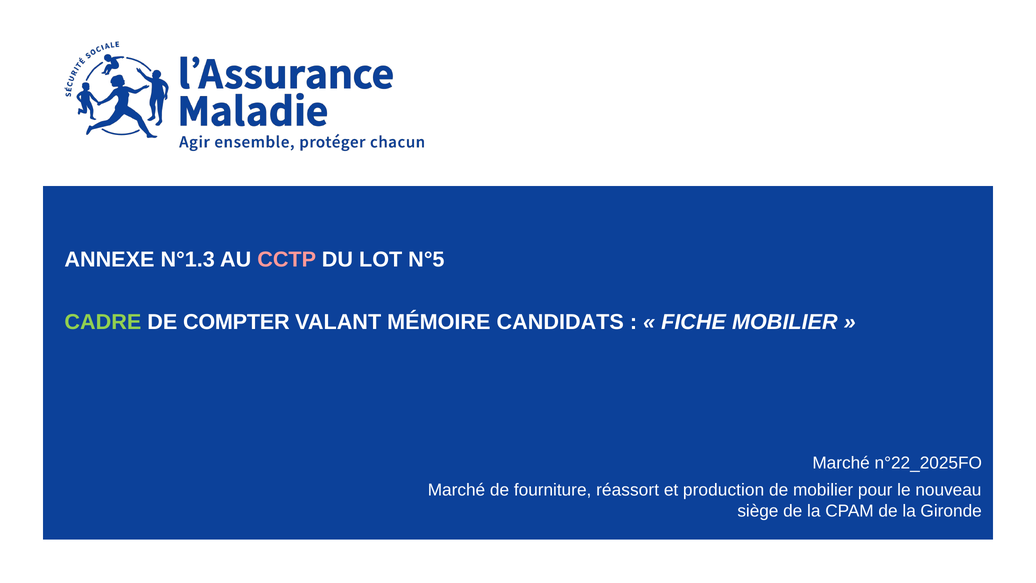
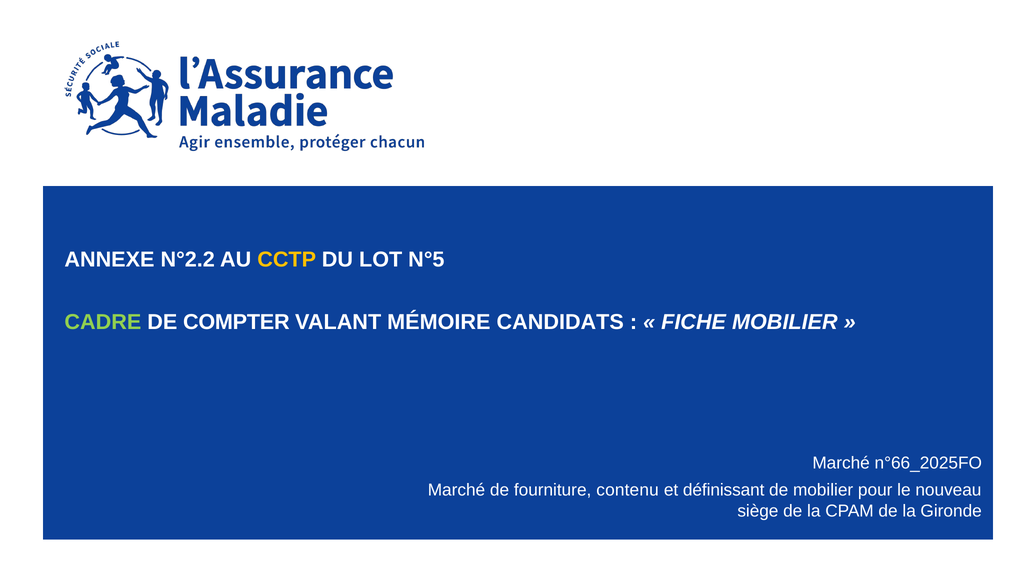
N°1.3: N°1.3 -> N°2.2
CCTP colour: pink -> yellow
n°22_2025FO: n°22_2025FO -> n°66_2025FO
réassort: réassort -> contenu
production: production -> définissant
